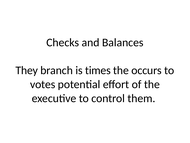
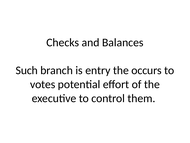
They: They -> Such
times: times -> entry
